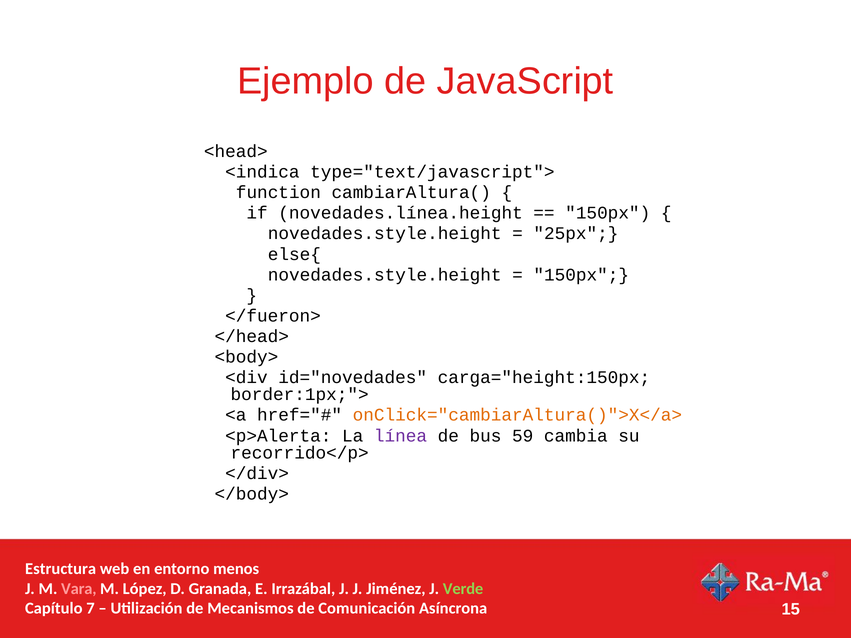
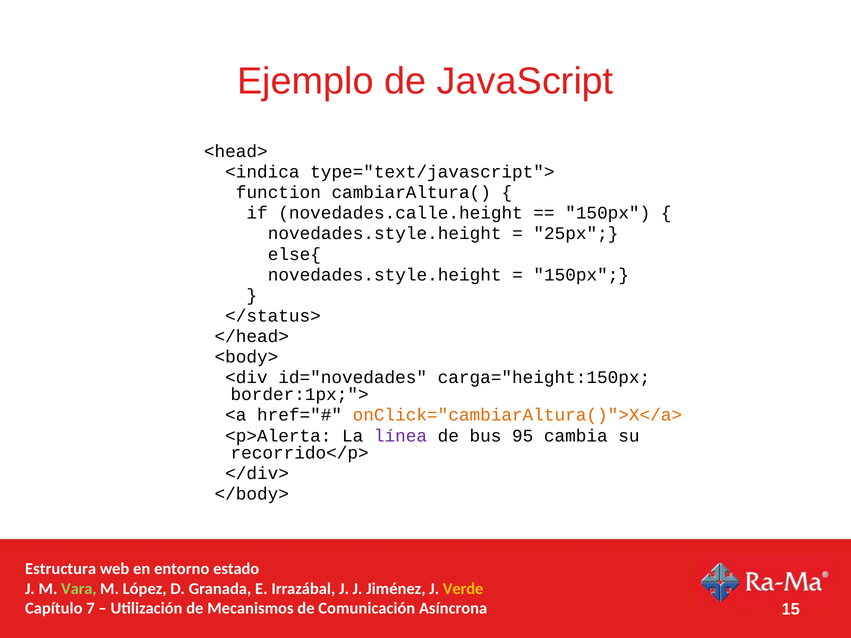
novedades.línea.height: novedades.línea.height -> novedades.calle.height
</fueron>: </fueron> -> </status>
59: 59 -> 95
menos: menos -> estado
Vara colour: pink -> light green
Verde colour: light green -> yellow
